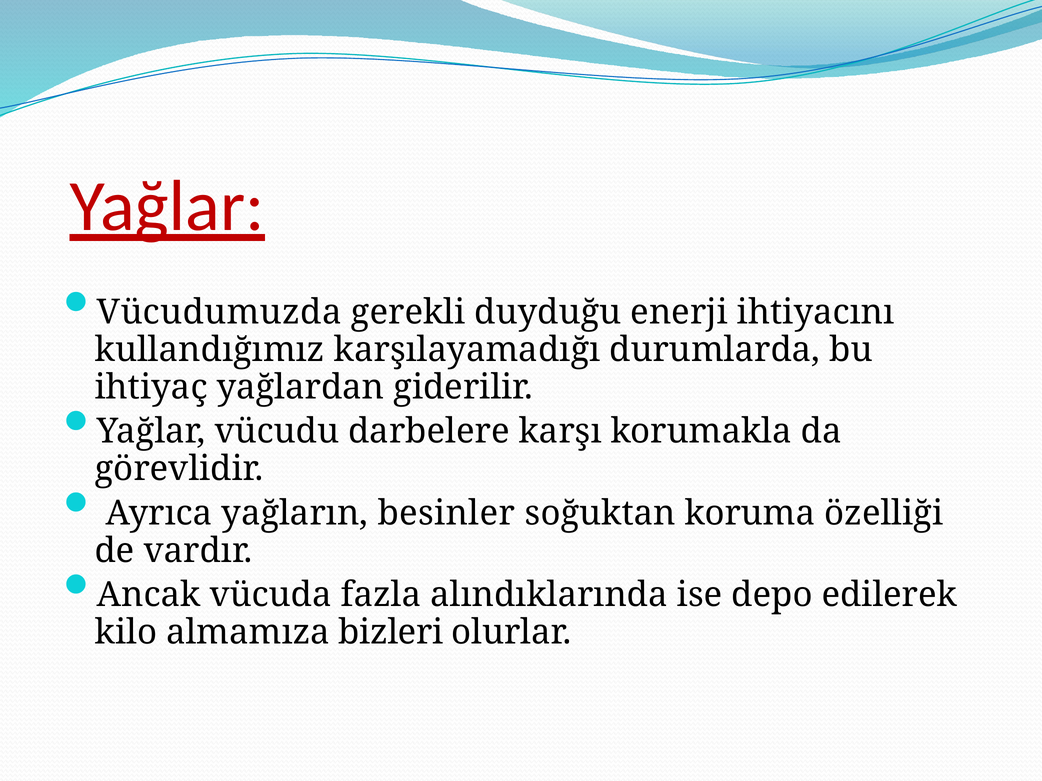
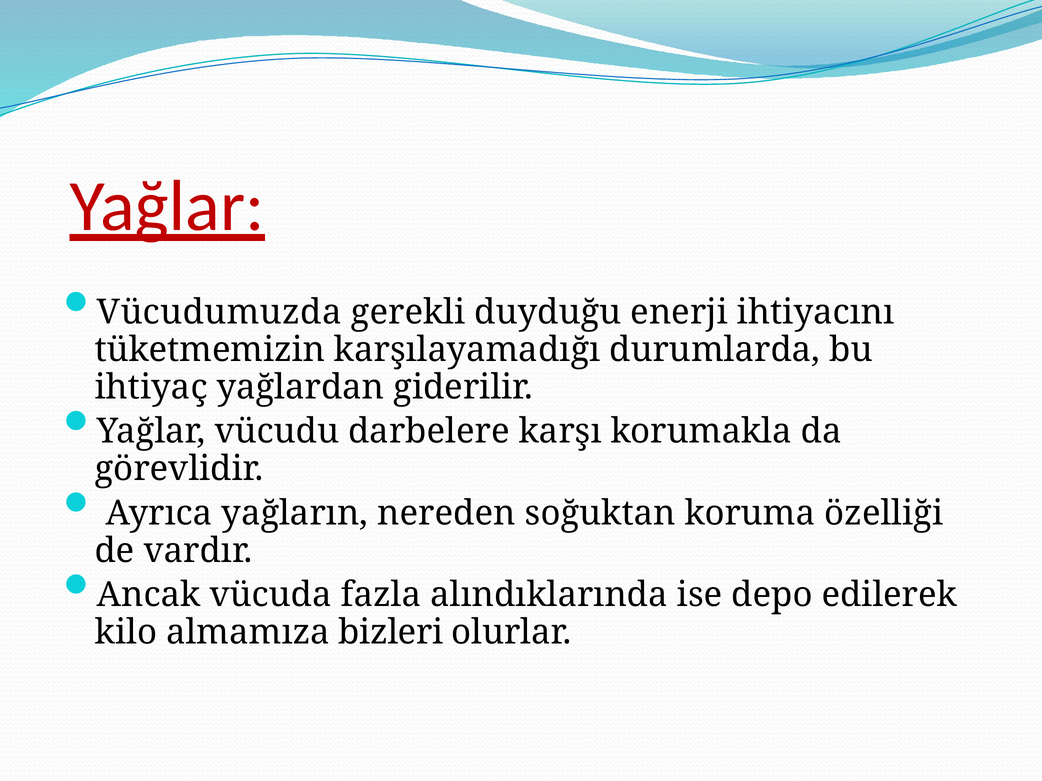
kullandığımız: kullandığımız -> tüketmemizin
besinler: besinler -> nereden
